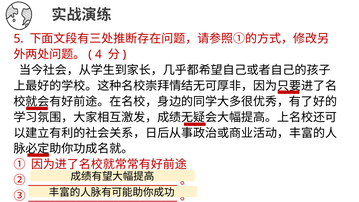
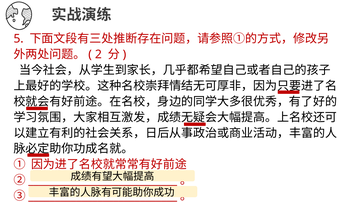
4: 4 -> 2
